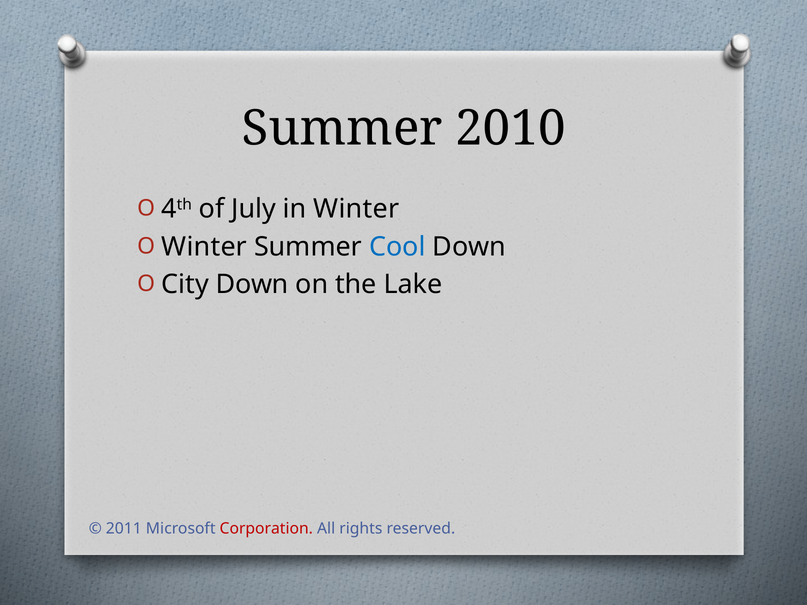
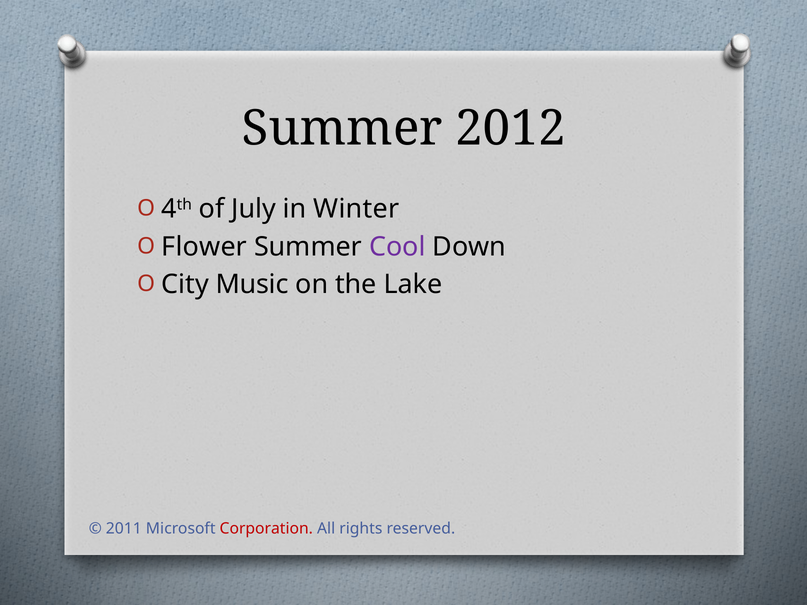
2010: 2010 -> 2012
Winter at (204, 247): Winter -> Flower
Cool colour: blue -> purple
City Down: Down -> Music
